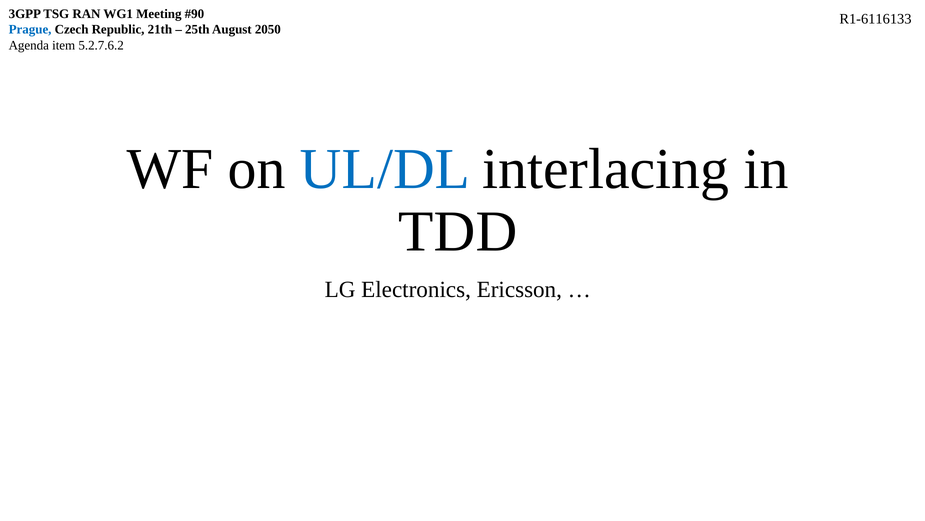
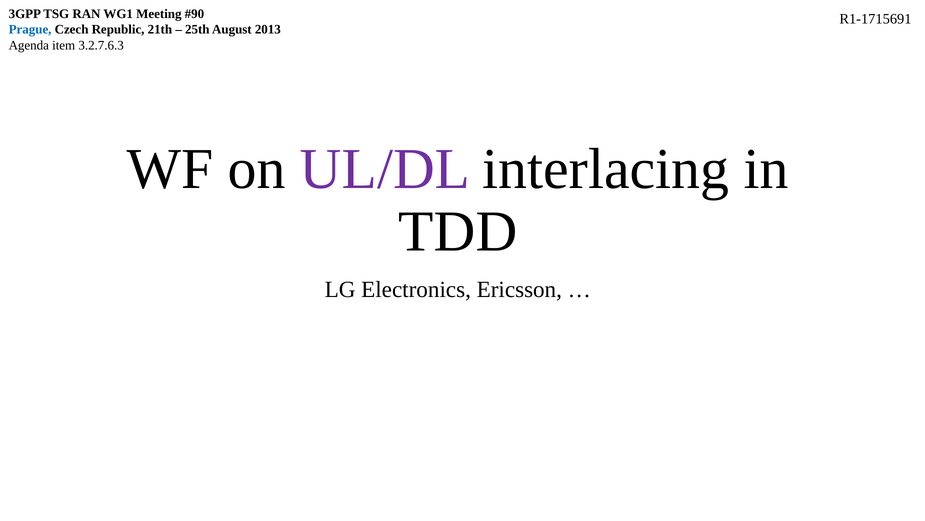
R1-6116133: R1-6116133 -> R1-1715691
2050: 2050 -> 2013
5.2.7.6.2: 5.2.7.6.2 -> 3.2.7.6.3
UL/DL colour: blue -> purple
